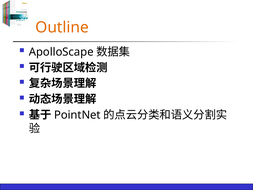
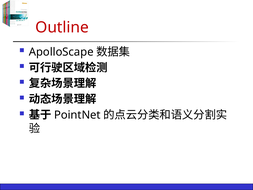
Outline colour: orange -> red
